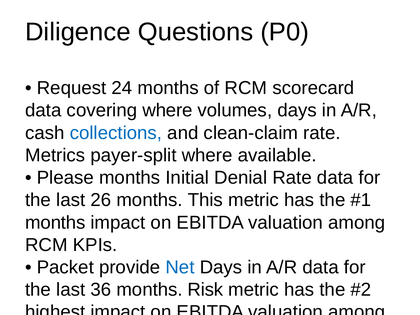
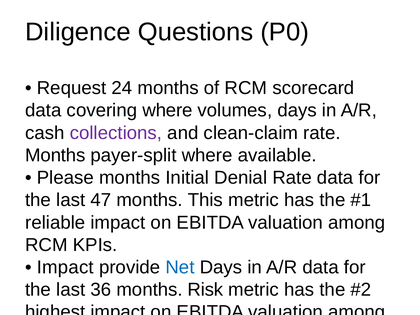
collections colour: blue -> purple
Metrics at (55, 155): Metrics -> Months
26: 26 -> 47
months at (55, 223): months -> reliable
Packet at (65, 267): Packet -> Impact
